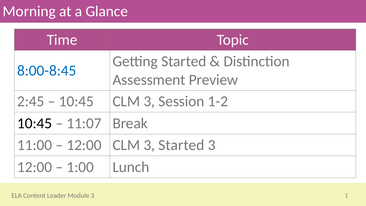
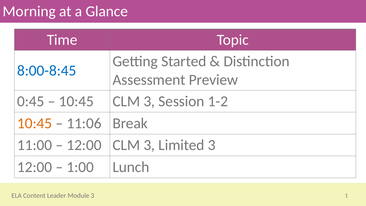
2:45: 2:45 -> 0:45
10:45 at (35, 123) colour: black -> orange
11:07: 11:07 -> 11:06
3 Started: Started -> Limited
